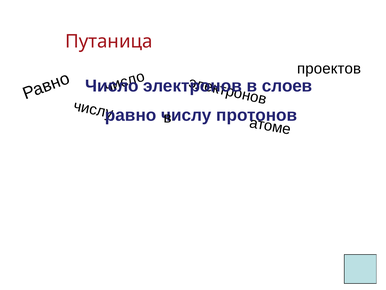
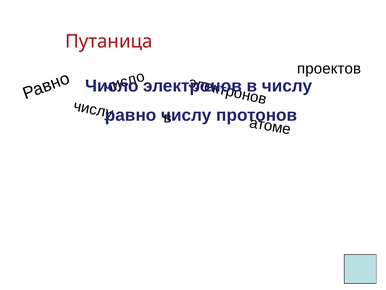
в слоев: слоев -> числу
